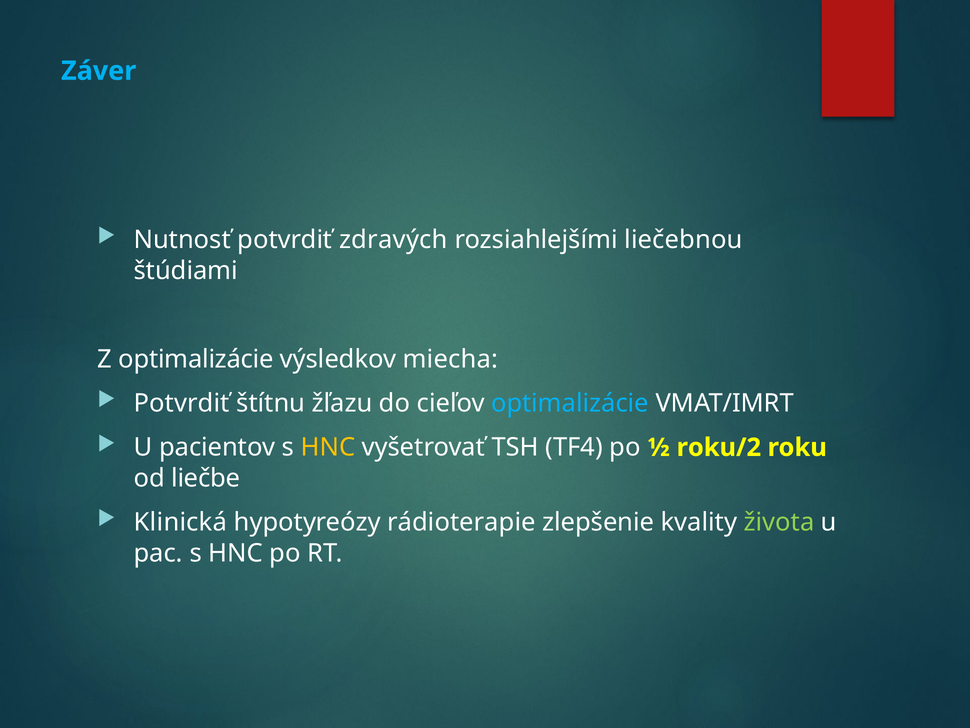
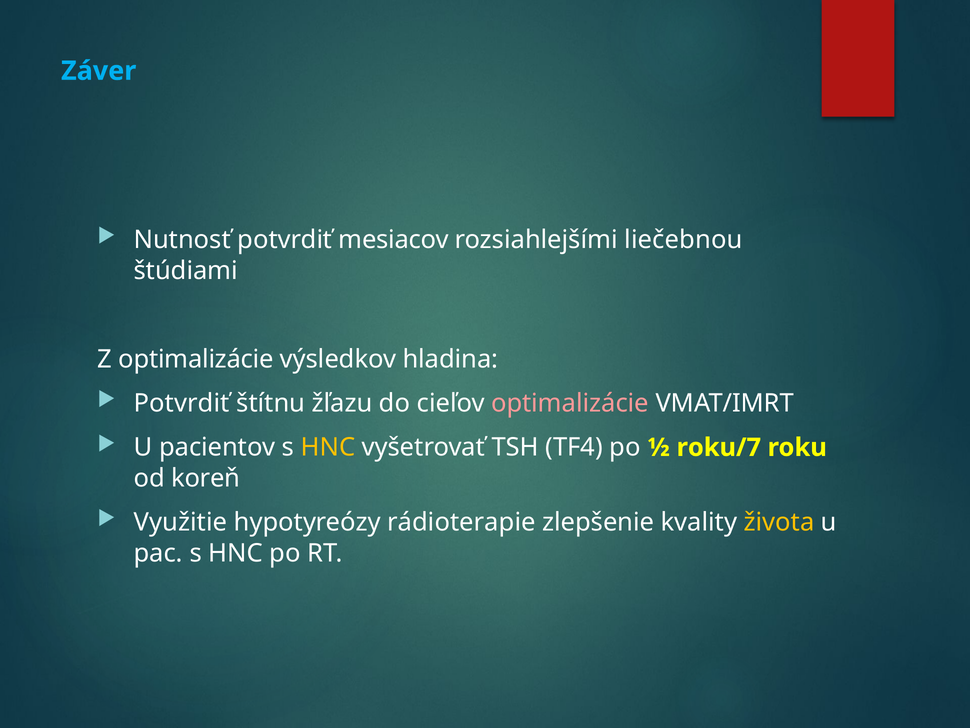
zdravých: zdravých -> mesiacov
miecha: miecha -> hladina
optimalizácie at (570, 403) colour: light blue -> pink
roku/2: roku/2 -> roku/7
liečbe: liečbe -> koreň
Klinická: Klinická -> Využitie
života colour: light green -> yellow
